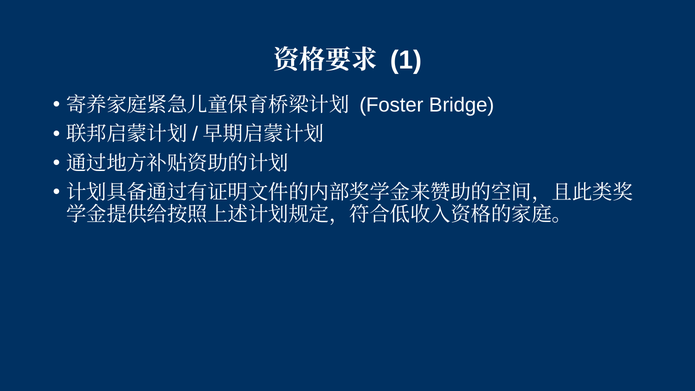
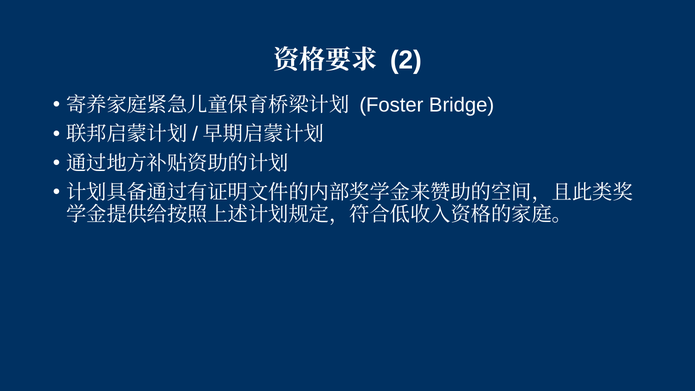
1: 1 -> 2
